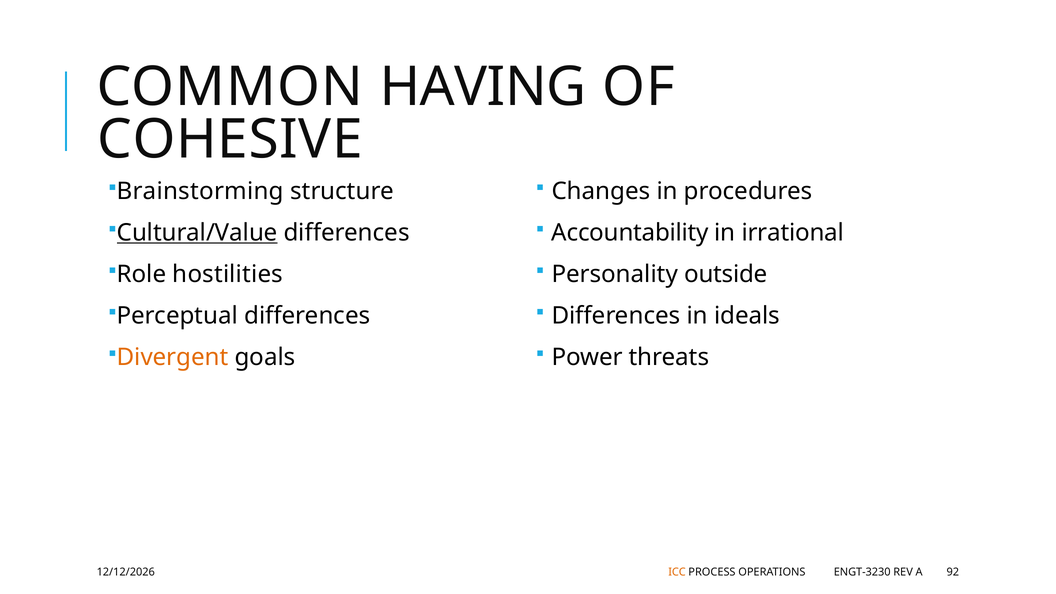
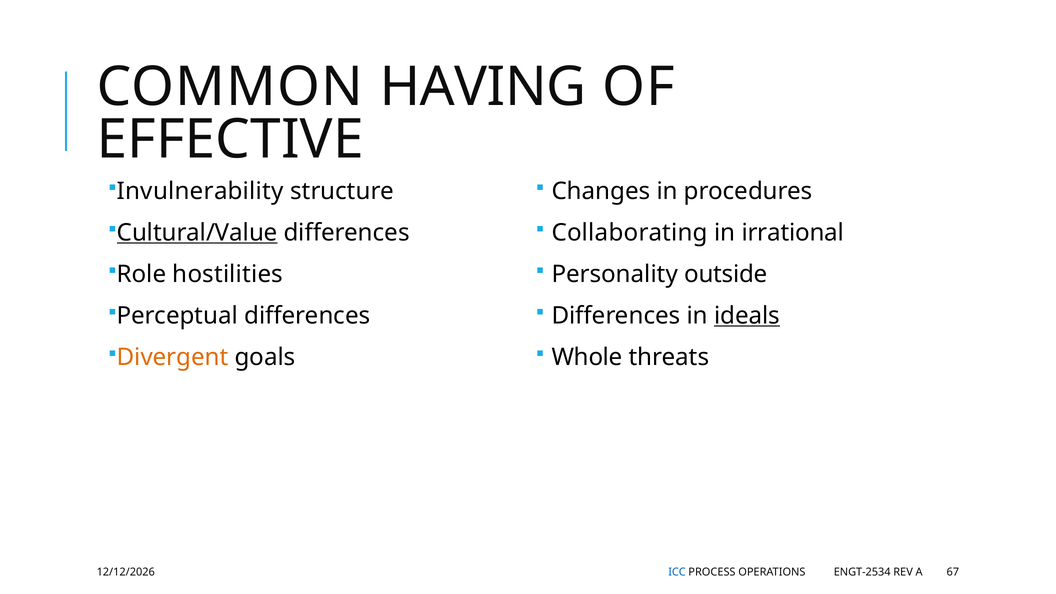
COHESIVE: COHESIVE -> EFFECTIVE
Brainstorming: Brainstorming -> Invulnerability
Accountability: Accountability -> Collaborating
ideals underline: none -> present
Power: Power -> Whole
ICC colour: orange -> blue
ENGT-3230: ENGT-3230 -> ENGT-2534
92: 92 -> 67
